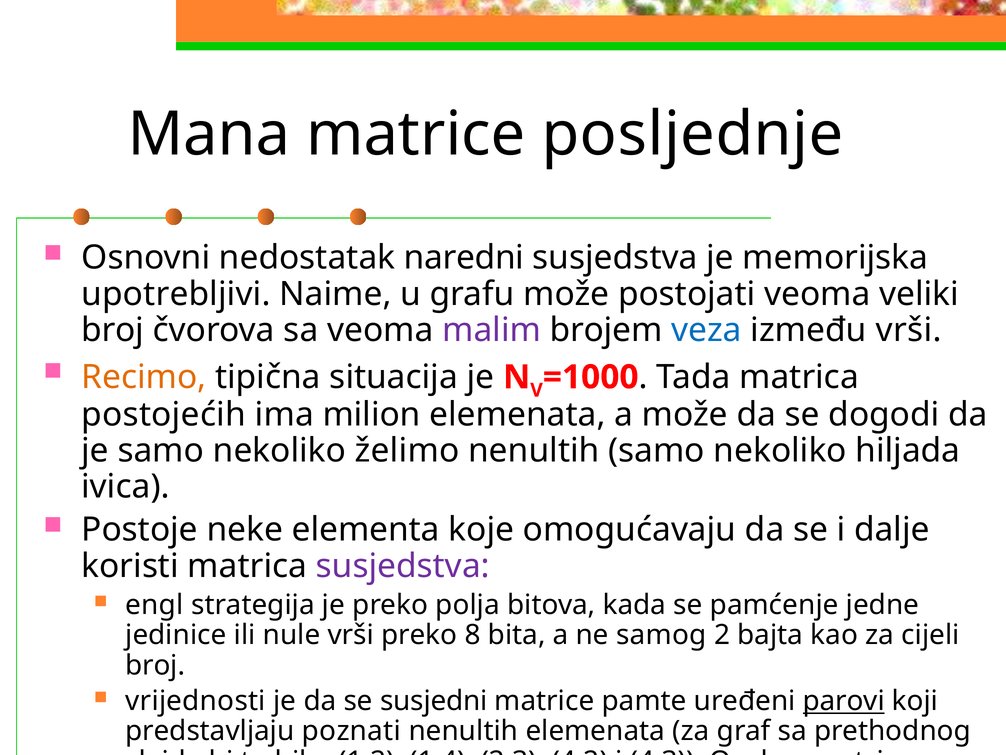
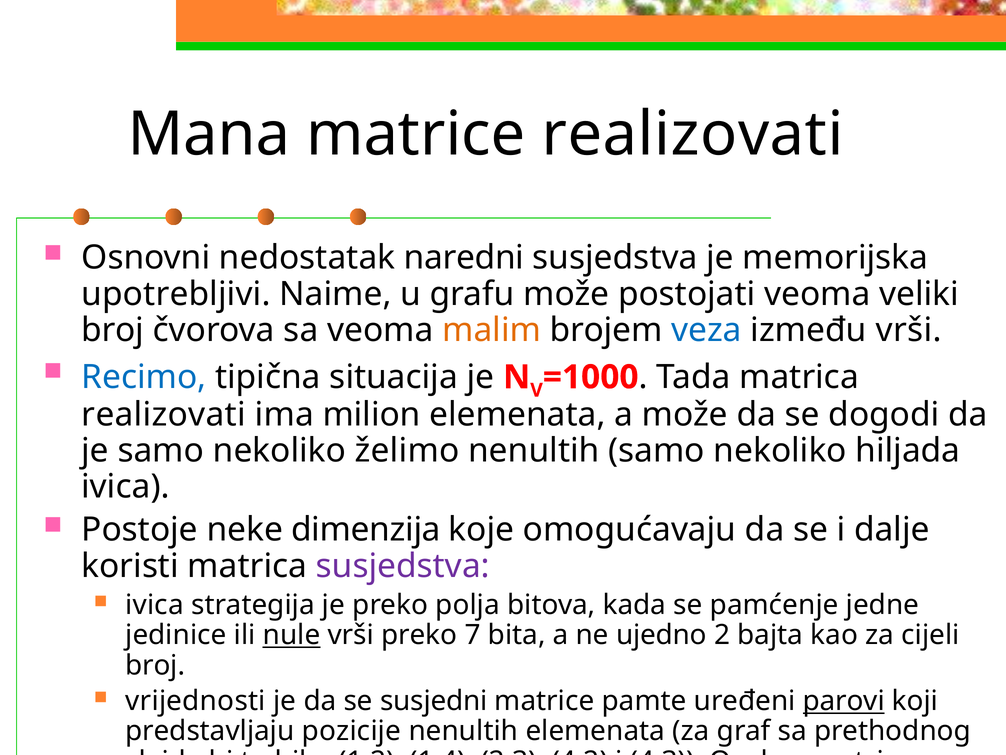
matrice posljednje: posljednje -> realizovati
malim colour: purple -> orange
Recimo colour: orange -> blue
postojećih at (164, 414): postojećih -> realizovati
elementa: elementa -> dimenzija
engl at (155, 604): engl -> ivica
nule underline: none -> present
8: 8 -> 7
samog: samog -> ujedno
poznati: poznati -> pozicije
